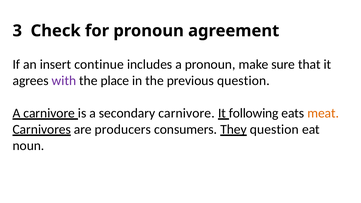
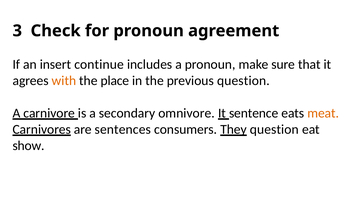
with colour: purple -> orange
secondary carnivore: carnivore -> omnivore
following: following -> sentence
producers: producers -> sentences
noun: noun -> show
